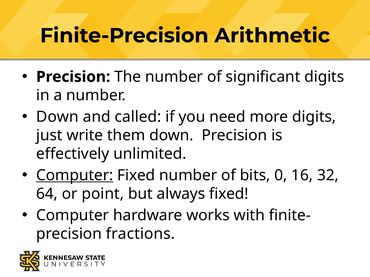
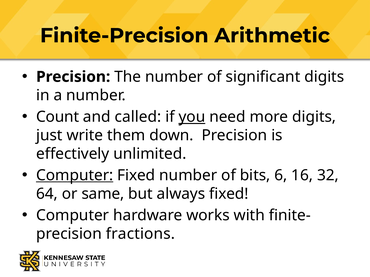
Down at (57, 117): Down -> Count
you underline: none -> present
0: 0 -> 6
point: point -> same
